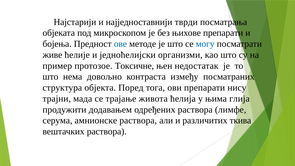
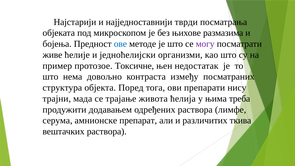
њихове препарати: препарати -> размазима
могу colour: blue -> purple
глија: глија -> треба
амнионске раствора: раствора -> препарат
